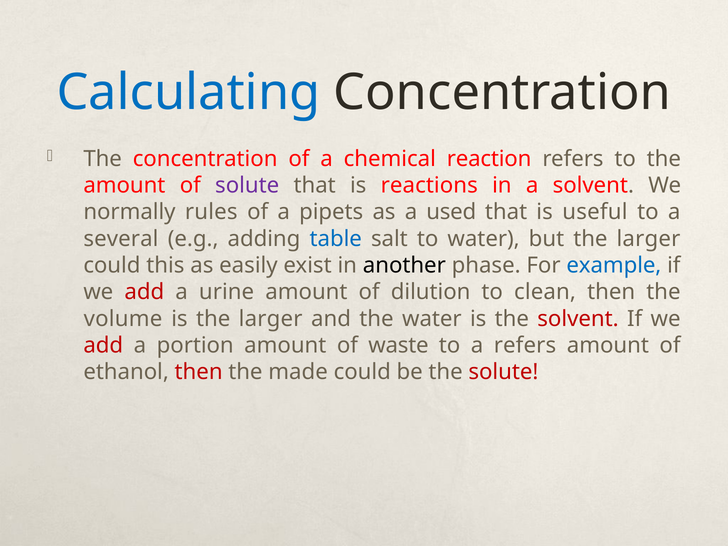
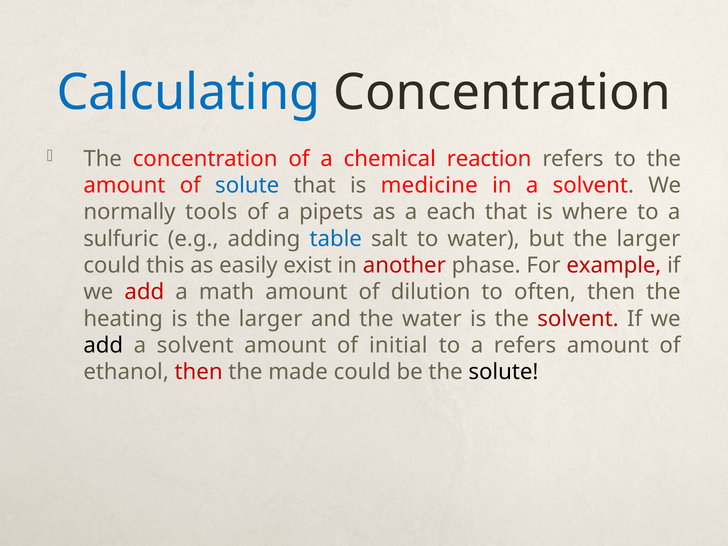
solute at (247, 185) colour: purple -> blue
reactions: reactions -> medicine
rules: rules -> tools
used: used -> each
useful: useful -> where
several: several -> sulfuric
another colour: black -> red
example colour: blue -> red
urine: urine -> math
clean: clean -> often
volume: volume -> heating
add at (103, 345) colour: red -> black
portion at (195, 345): portion -> solvent
waste: waste -> initial
solute at (503, 372) colour: red -> black
